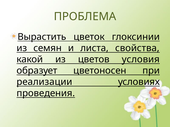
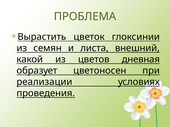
свойства: свойства -> внешний
условия: условия -> дневная
